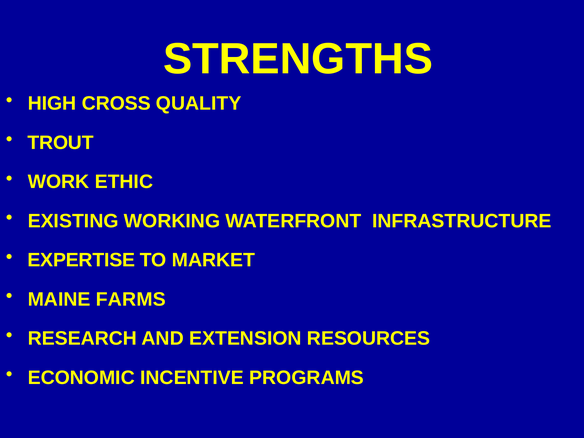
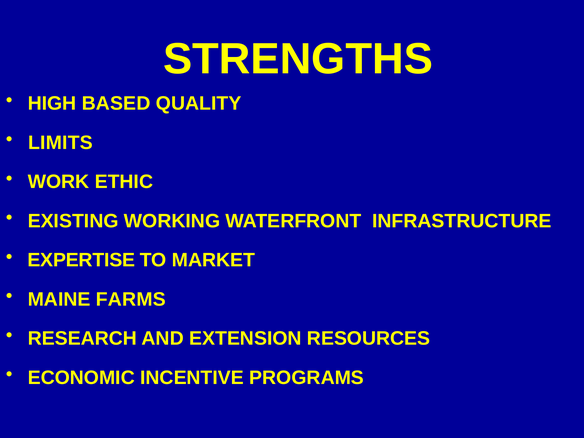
CROSS: CROSS -> BASED
TROUT: TROUT -> LIMITS
